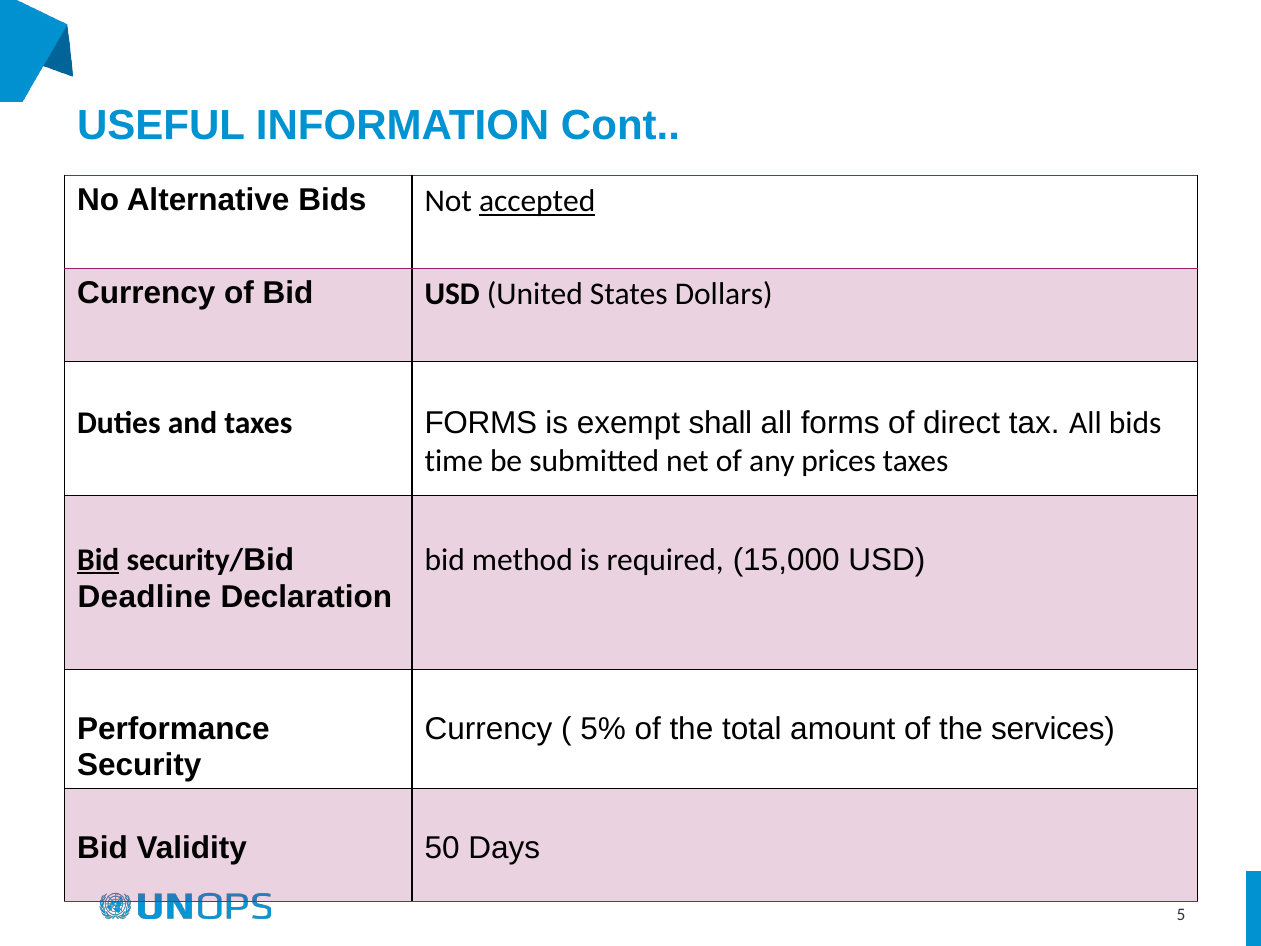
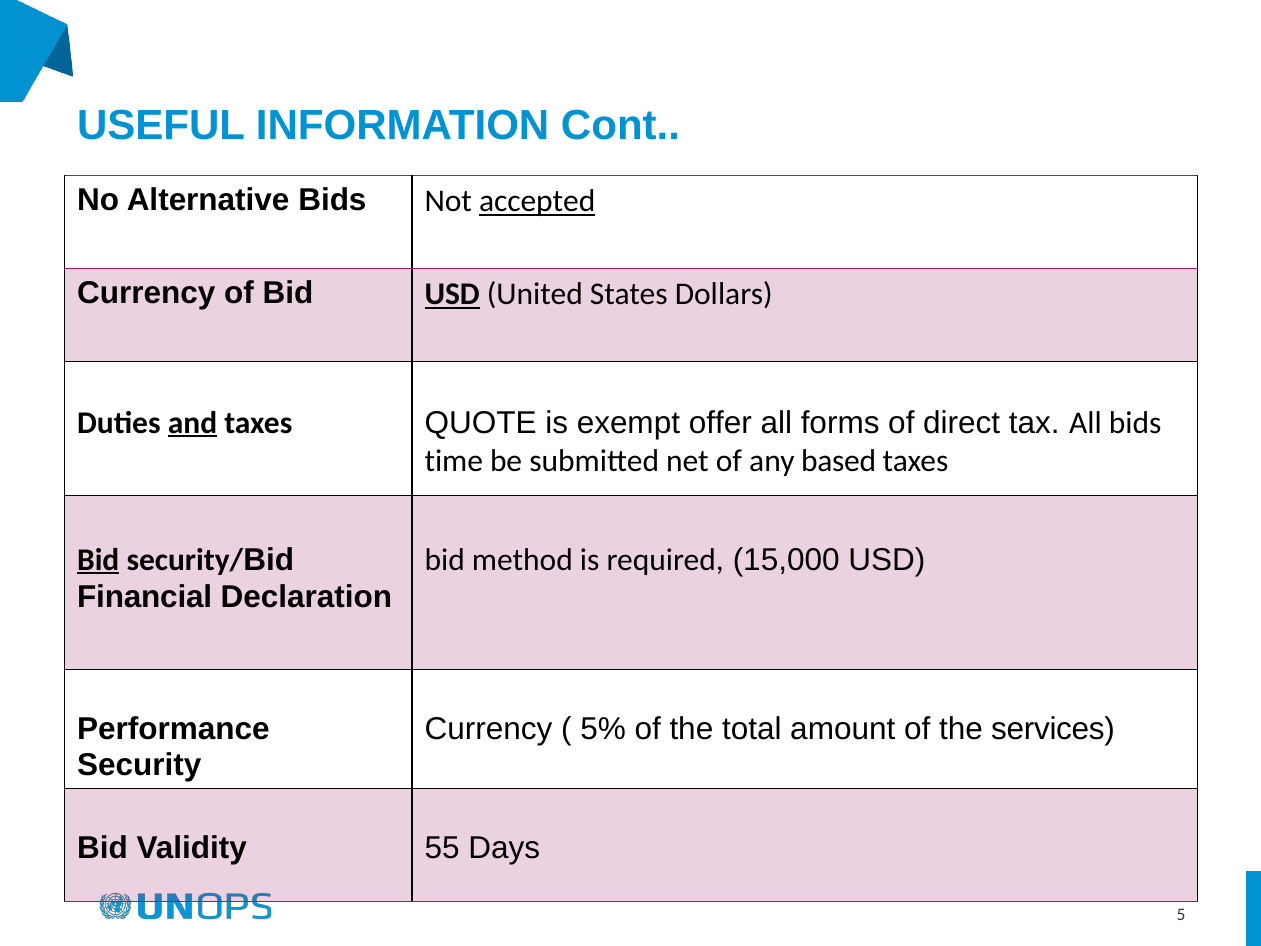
USD at (452, 294) underline: none -> present
and underline: none -> present
taxes FORMS: FORMS -> QUOTE
shall: shall -> offer
prices: prices -> based
Deadline: Deadline -> Financial
50: 50 -> 55
